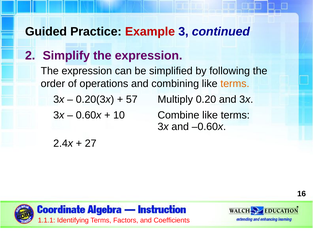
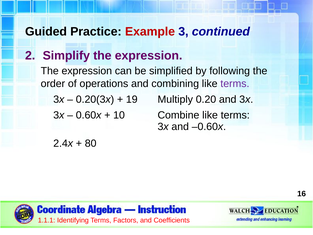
terms at (235, 83) colour: orange -> purple
57: 57 -> 19
27: 27 -> 80
